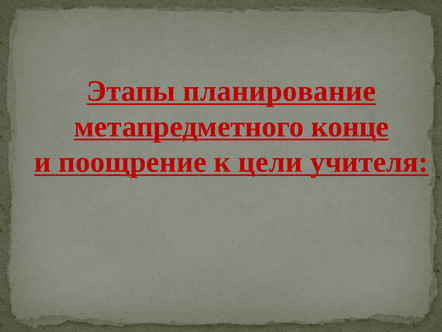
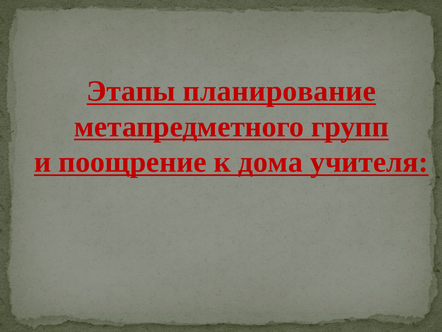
конце: конце -> групп
цели: цели -> дома
